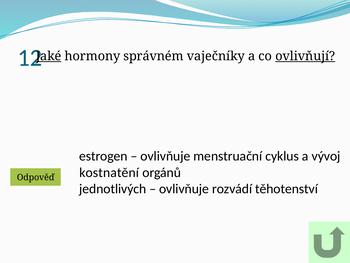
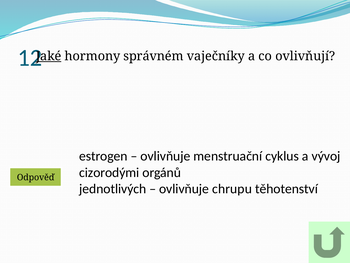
ovlivňují underline: present -> none
kostnatění: kostnatění -> cizorodými
rozvádí: rozvádí -> chrupu
